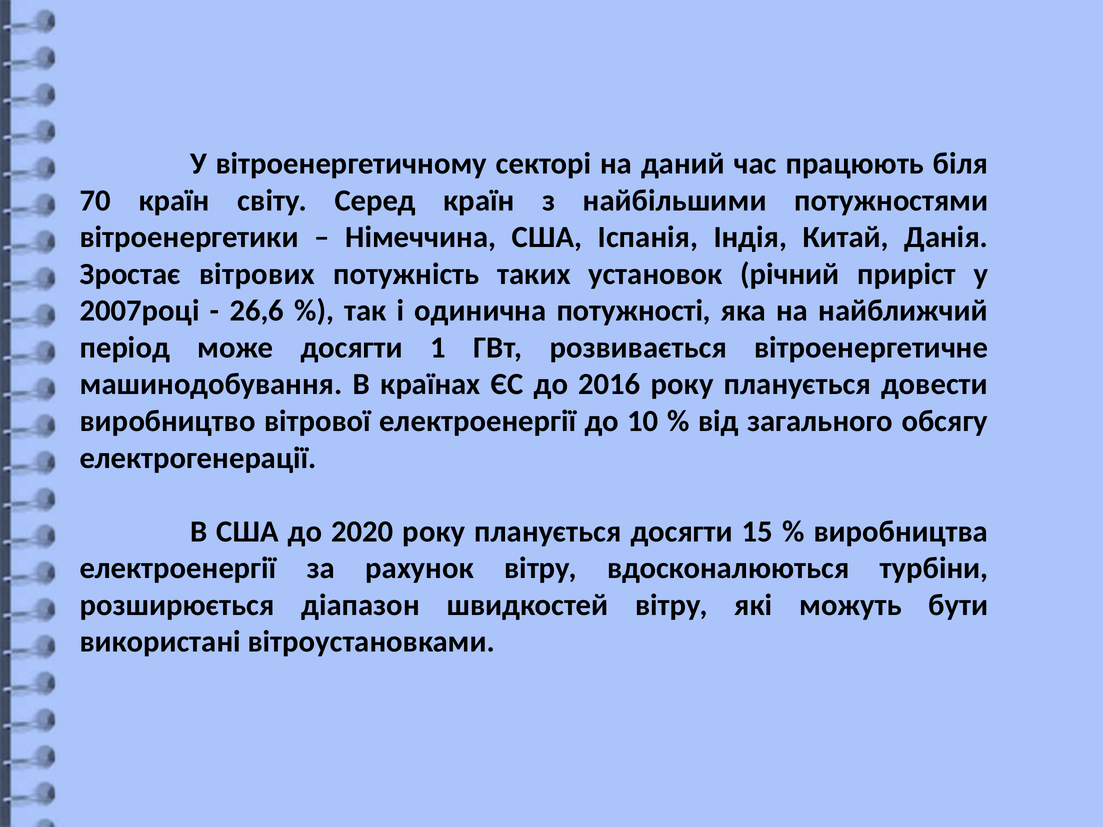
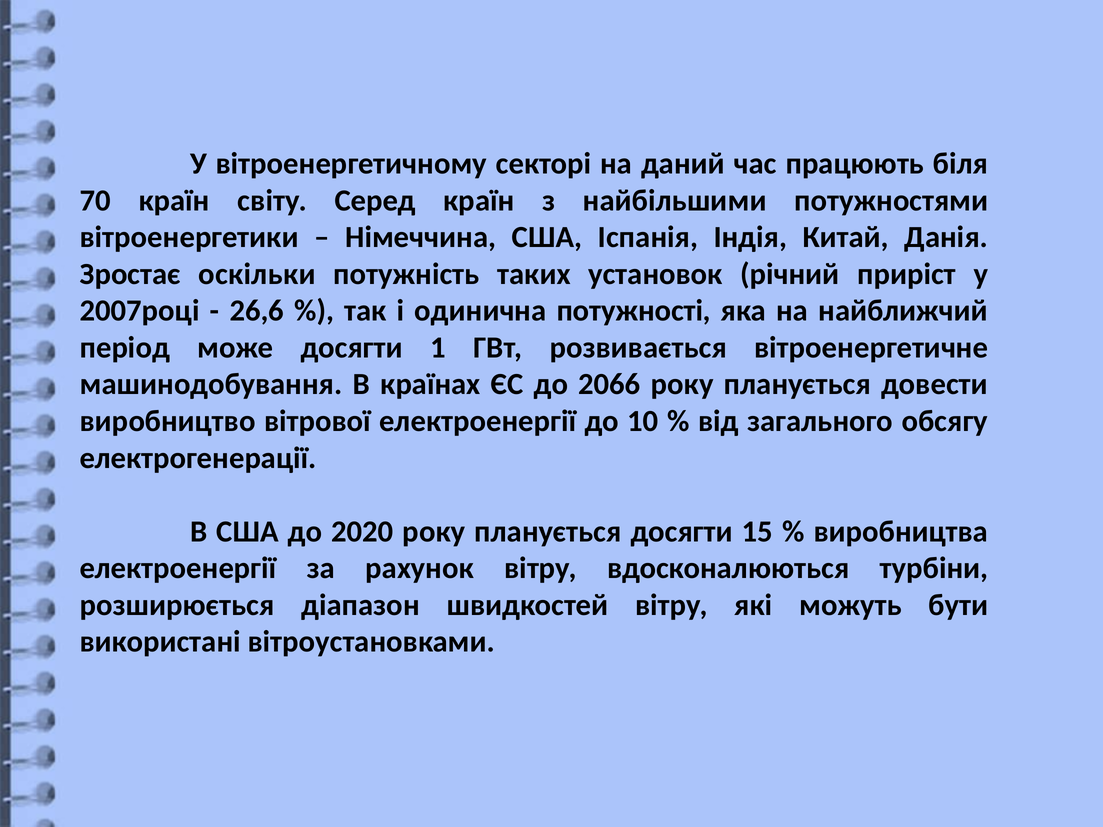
вітрових: вітрових -> оскільки
2016: 2016 -> 2066
